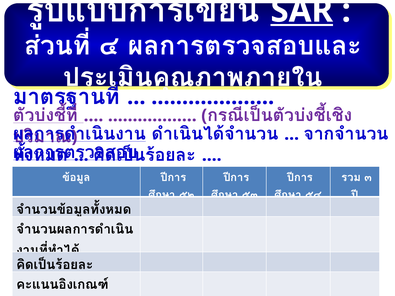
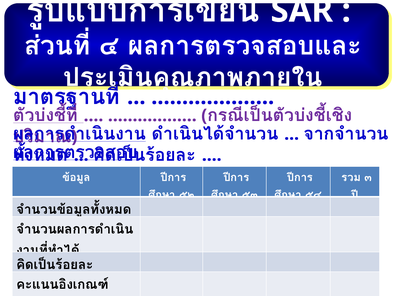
SAR underline: present -> none
